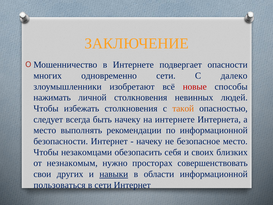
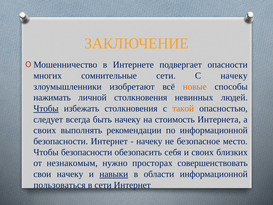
одновременно: одновременно -> сомнительные
С далеко: далеко -> начеку
новые colour: red -> orange
Чтобы at (46, 108) underline: none -> present
на интернете: интернете -> стоимость
место at (45, 130): место -> своих
Чтобы незакомцами: незакомцами -> безопасности
свои других: других -> начеку
